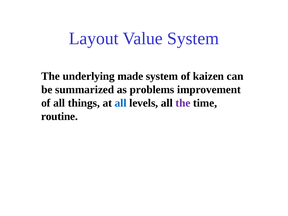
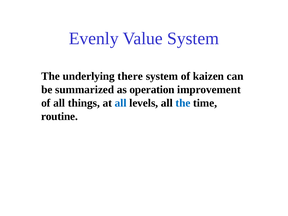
Layout: Layout -> Evenly
made: made -> there
problems: problems -> operation
the at (183, 103) colour: purple -> blue
